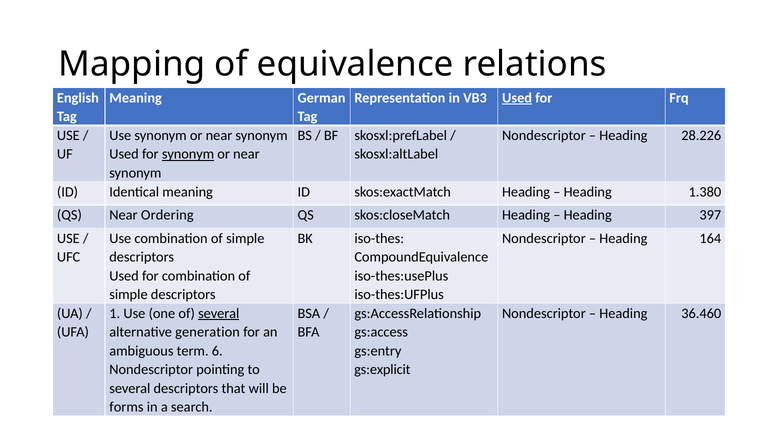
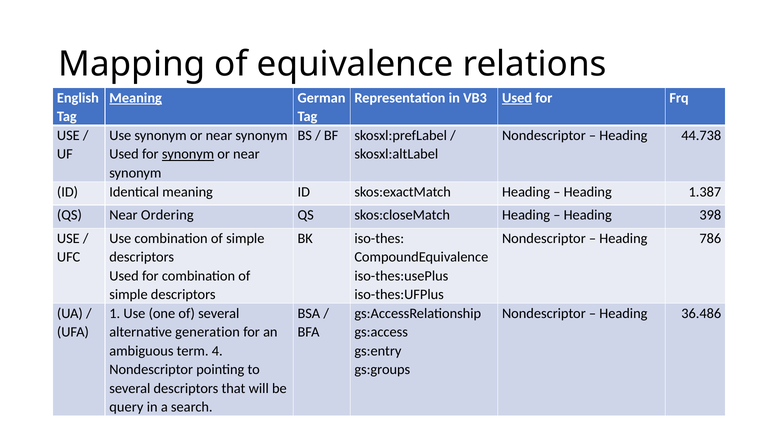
Meaning at (136, 98) underline: none -> present
28.226: 28.226 -> 44.738
1.380: 1.380 -> 1.387
397: 397 -> 398
164: 164 -> 786
several at (219, 313) underline: present -> none
36.460: 36.460 -> 36.486
6: 6 -> 4
gs:explicit: gs:explicit -> gs:groups
forms: forms -> query
